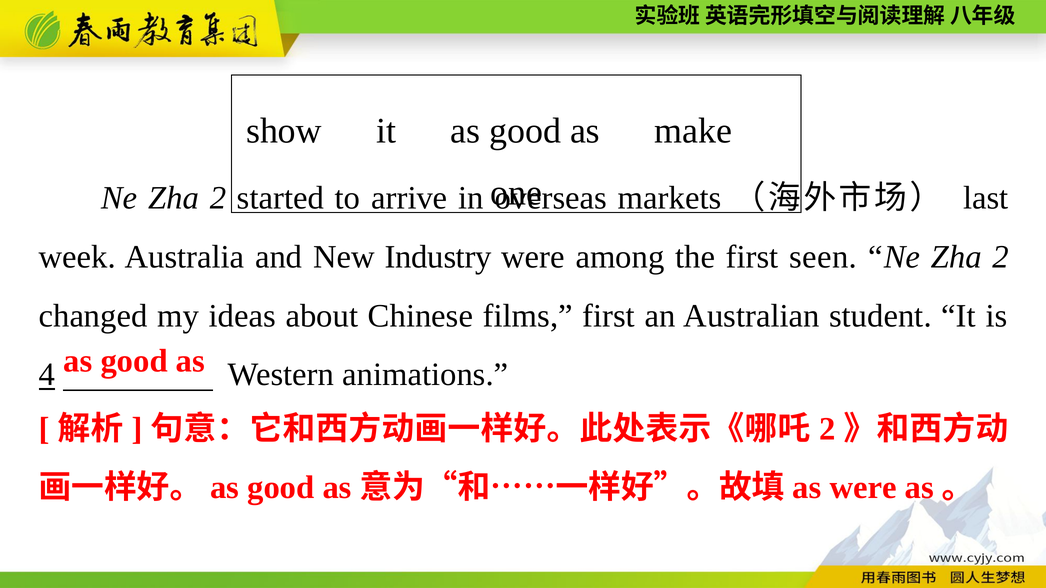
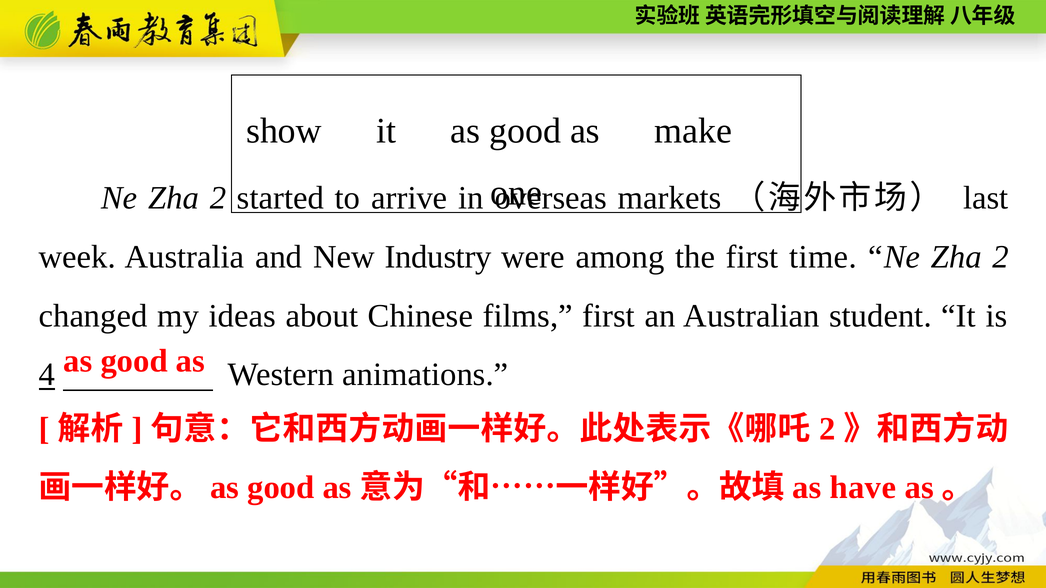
seen: seen -> time
as were: were -> have
